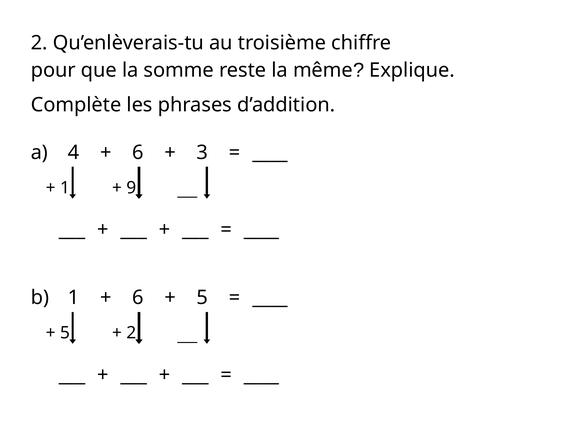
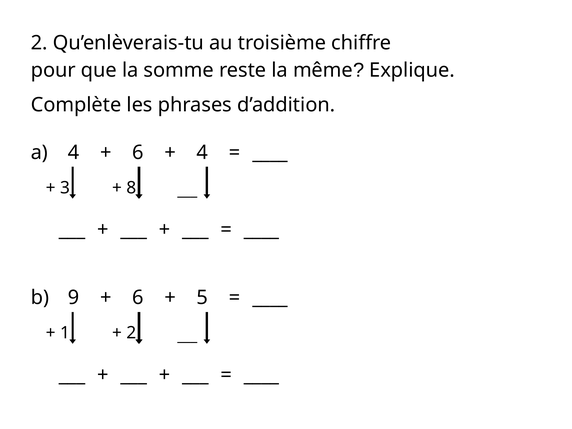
3 at (202, 152): 3 -> 4
1 at (65, 188): 1 -> 3
9: 9 -> 8
b 1: 1 -> 9
5 at (65, 333): 5 -> 1
